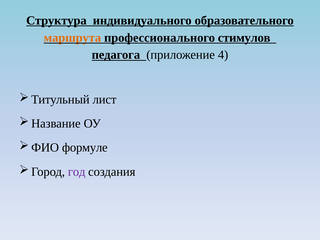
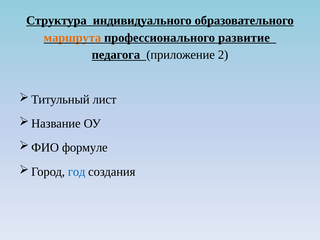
стимулов: стимулов -> развитие
4: 4 -> 2
год colour: purple -> blue
